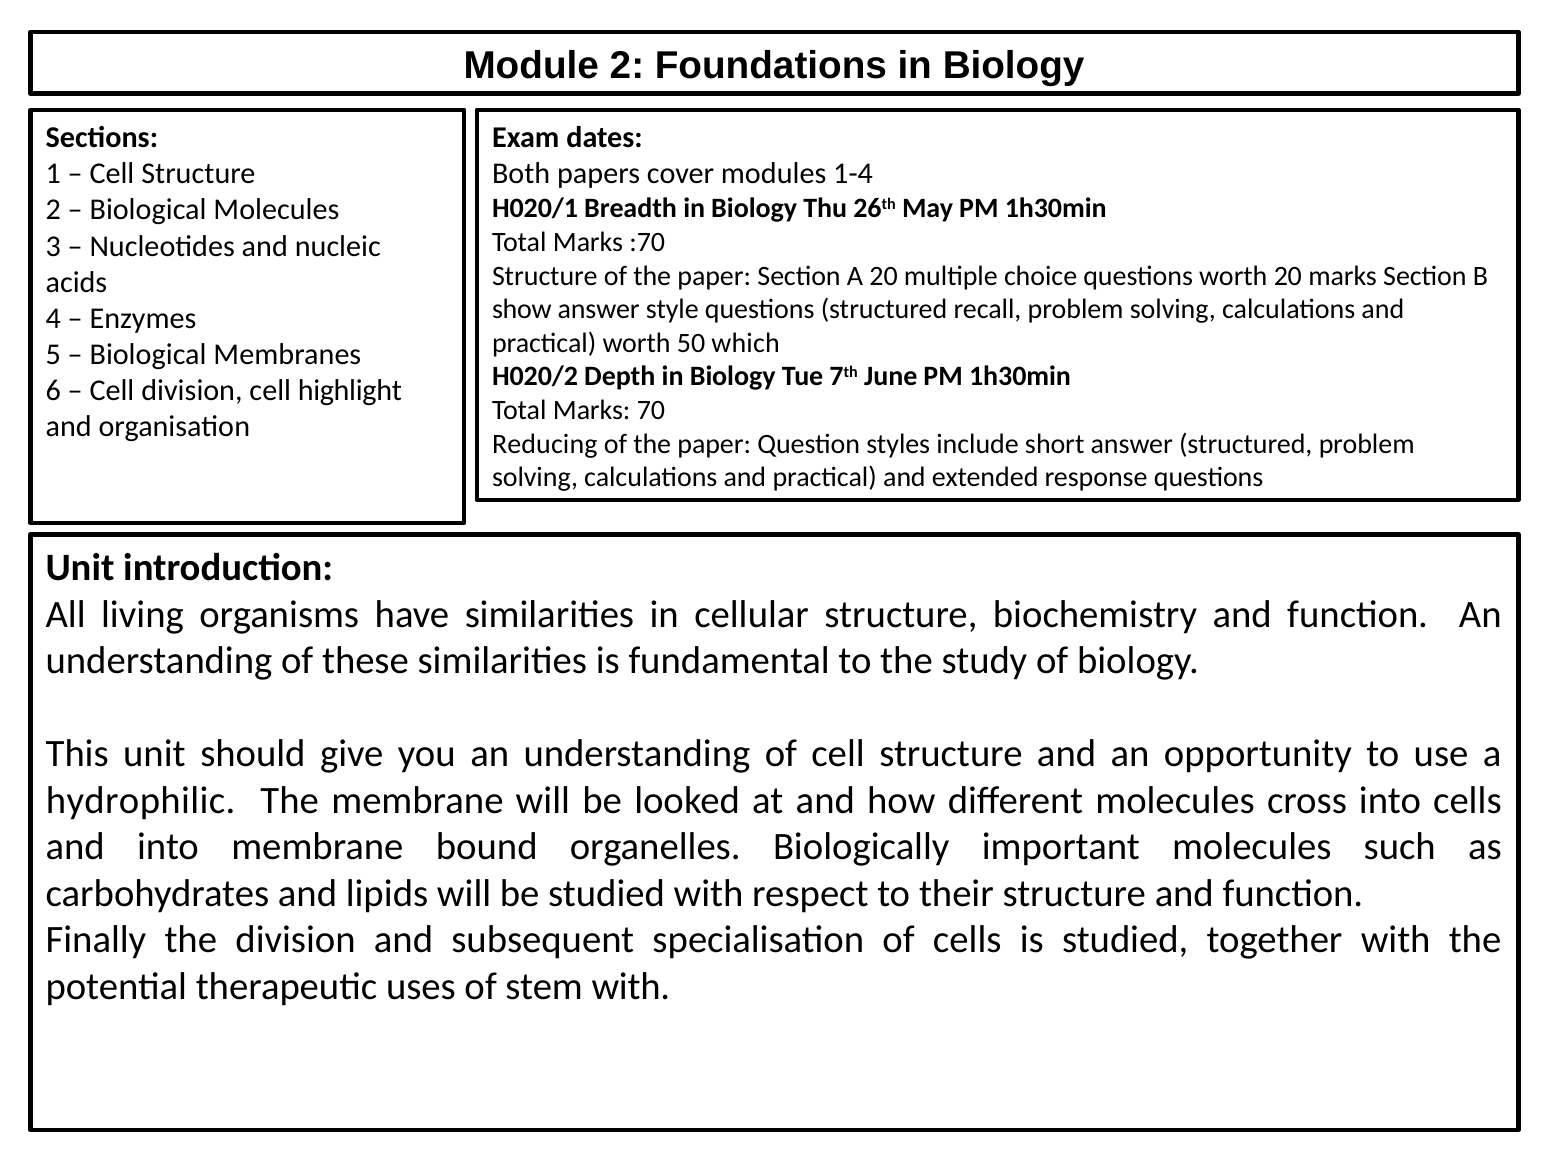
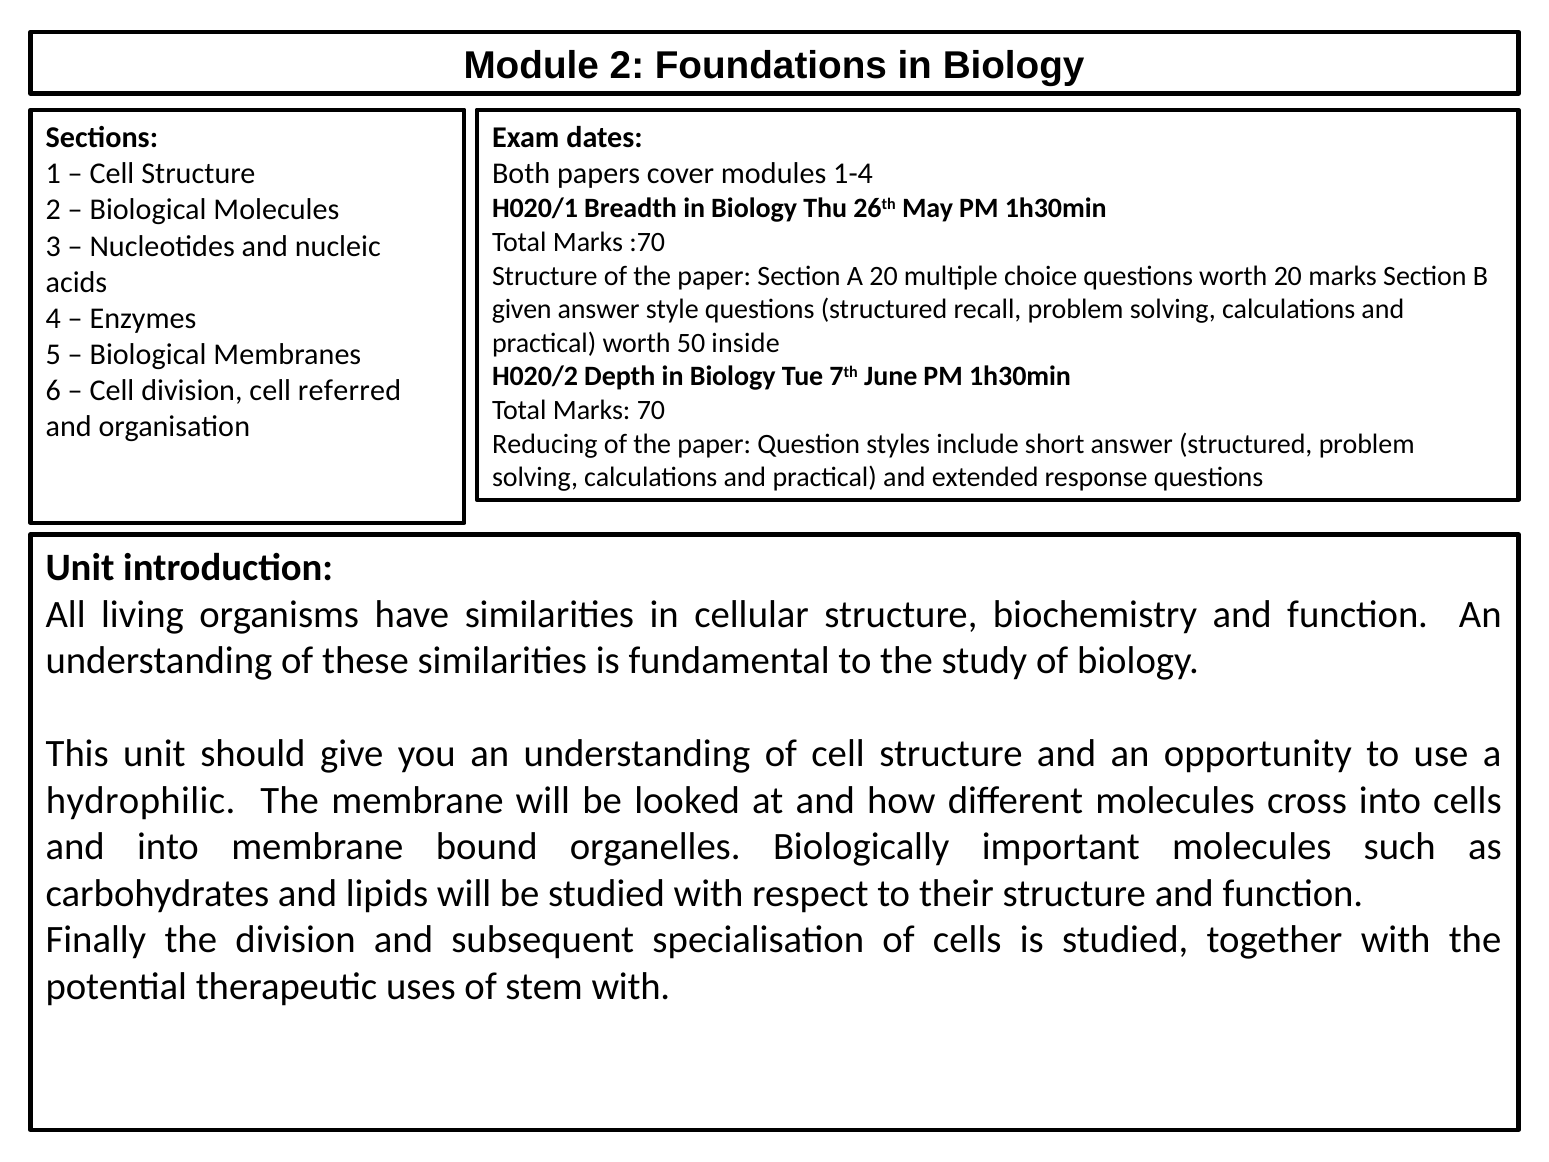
show: show -> given
which: which -> inside
highlight: highlight -> referred
